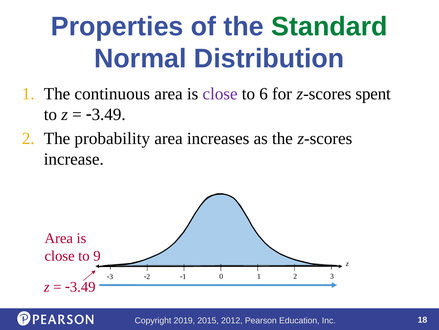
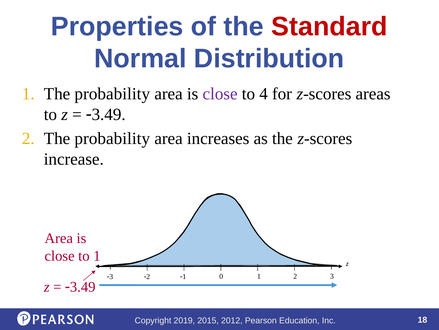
Standard colour: green -> red
1 The continuous: continuous -> probability
6: 6 -> 4
spent: spent -> areas
to 9: 9 -> 1
